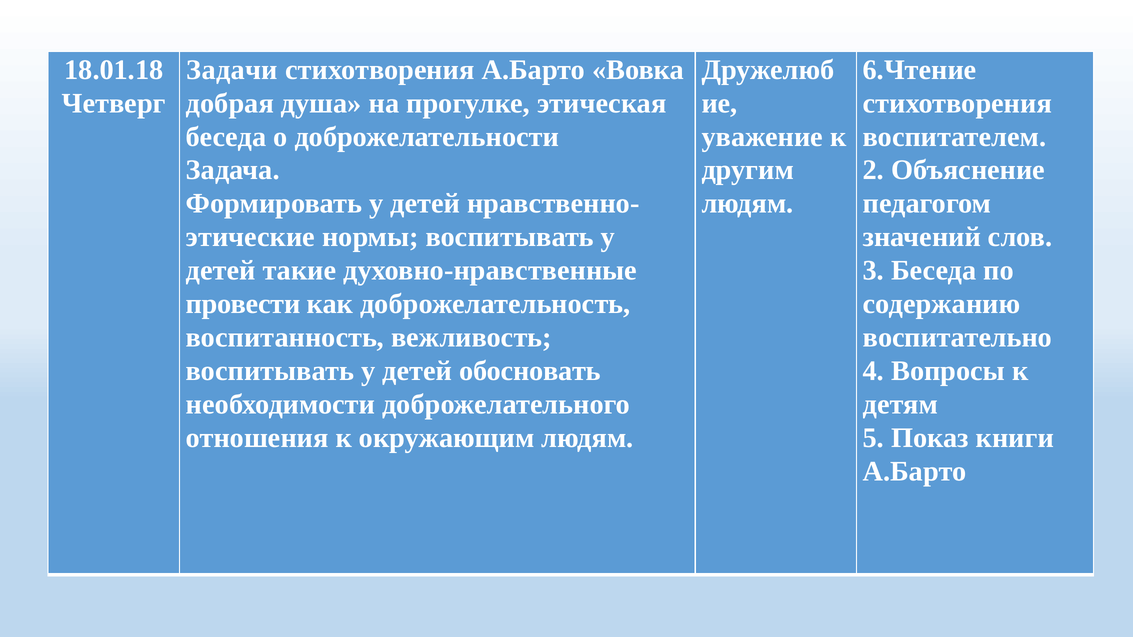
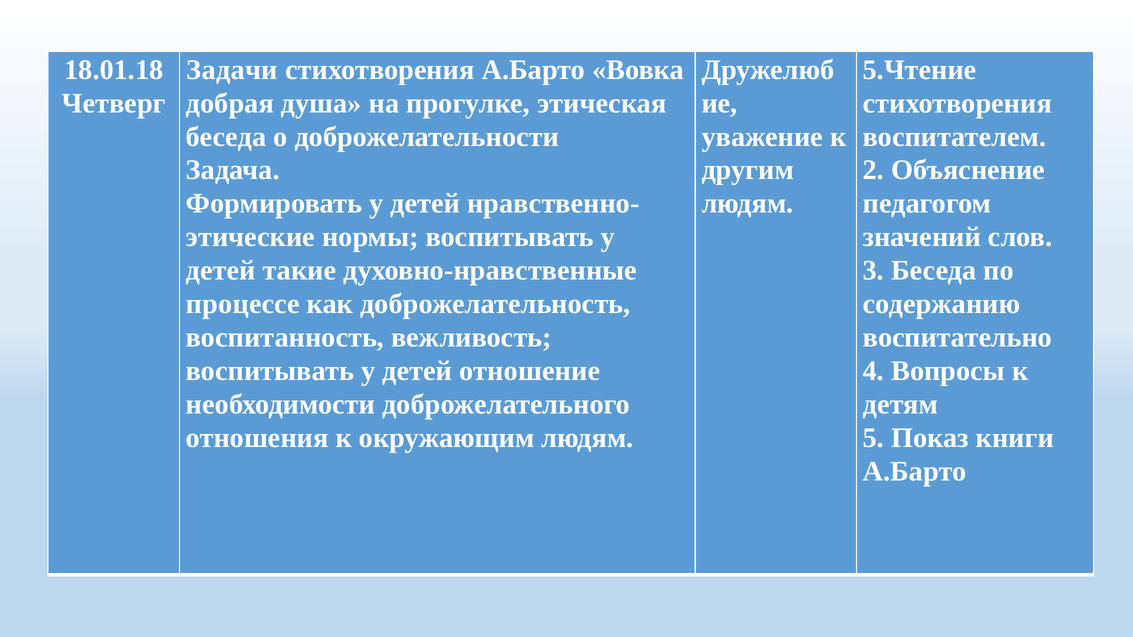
6.Чтение: 6.Чтение -> 5.Чтение
провести: провести -> процессе
обосновать: обосновать -> отношение
